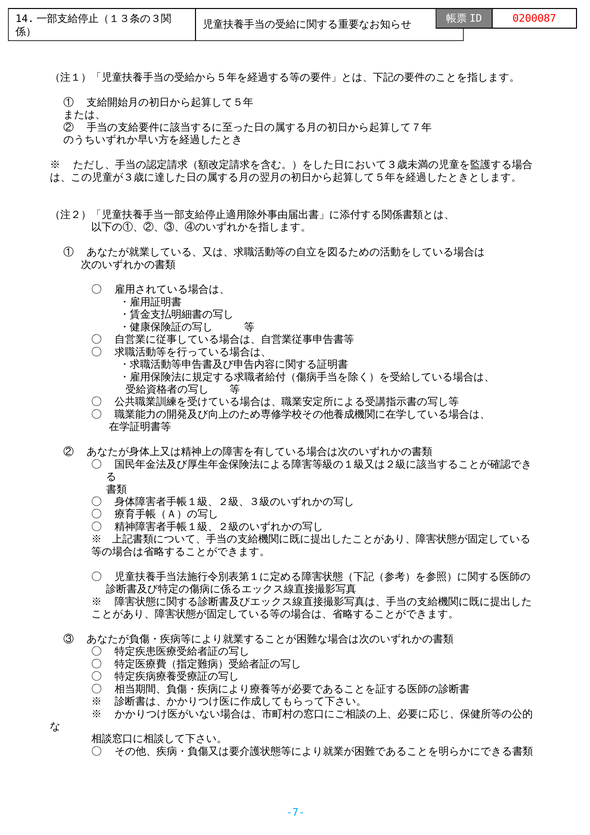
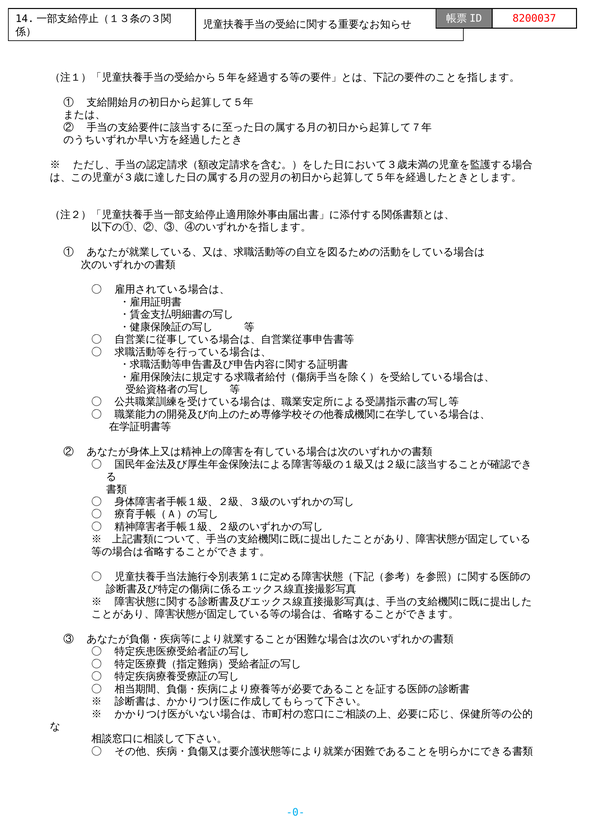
0200087: 0200087 -> 8200037
-7-: -7- -> -0-
